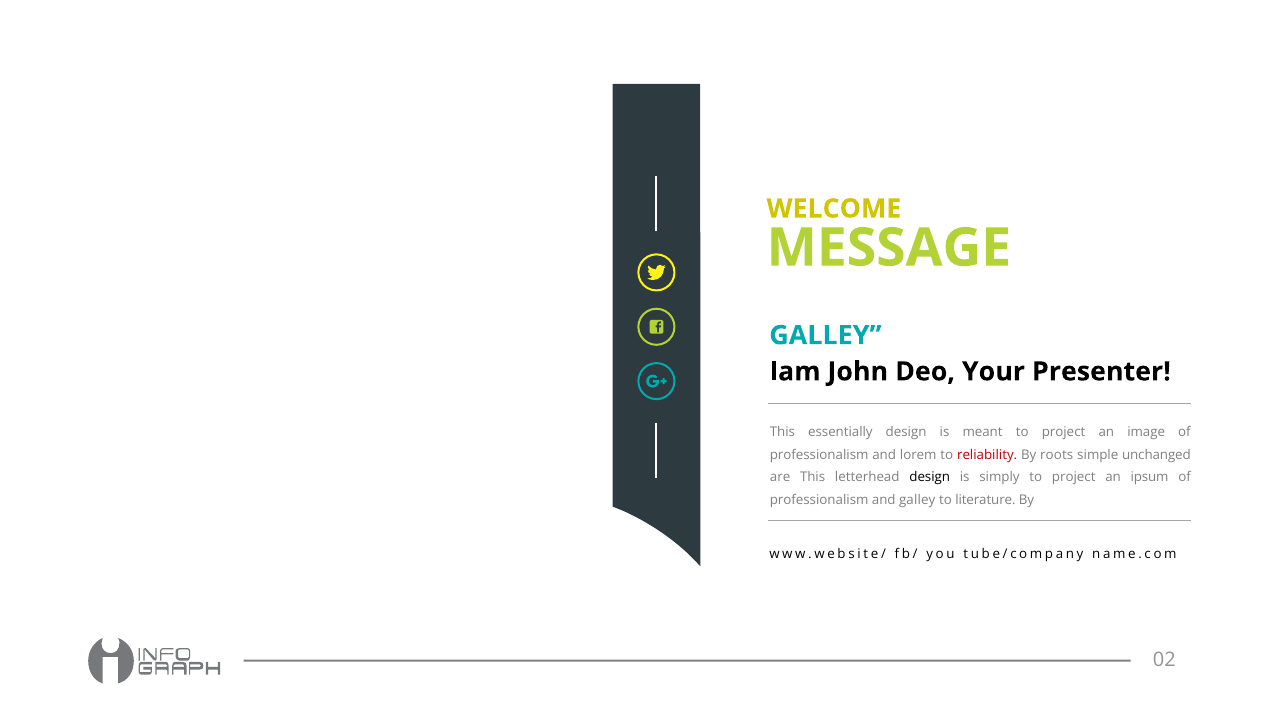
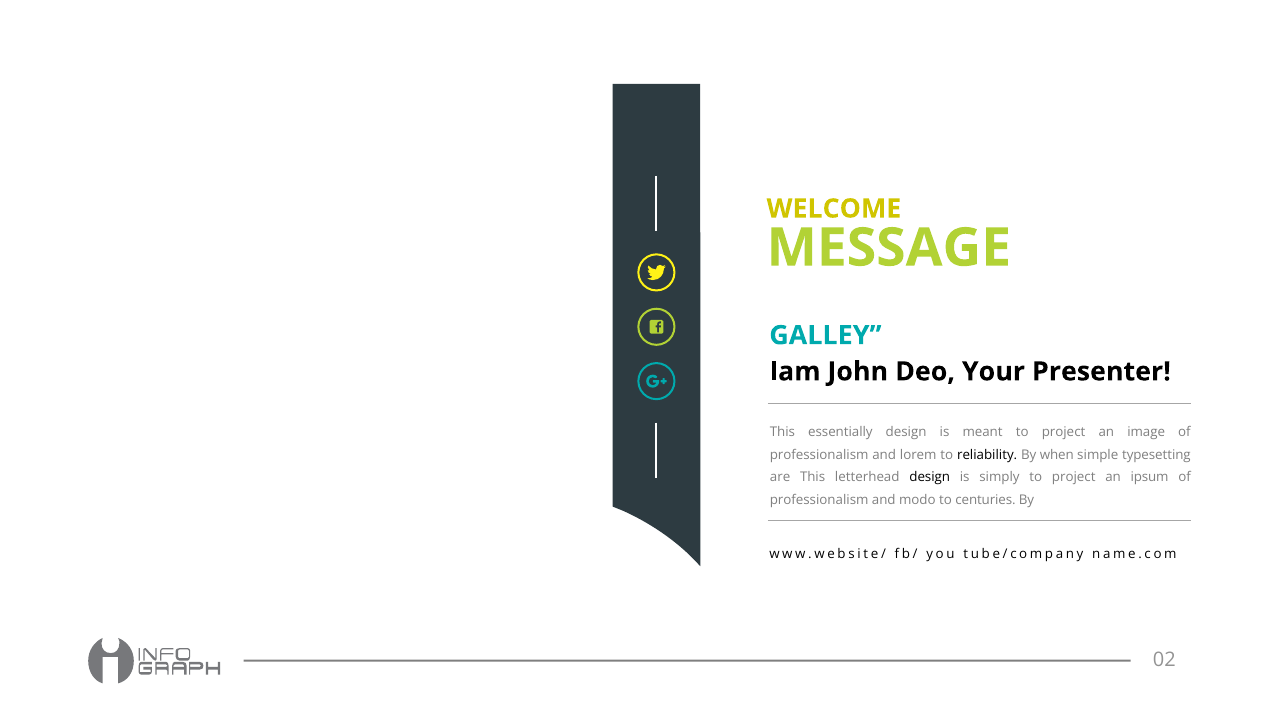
reliability colour: red -> black
roots: roots -> when
unchanged: unchanged -> typesetting
and galley: galley -> modo
literature: literature -> centuries
